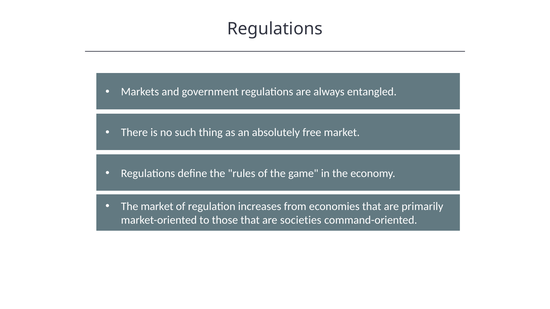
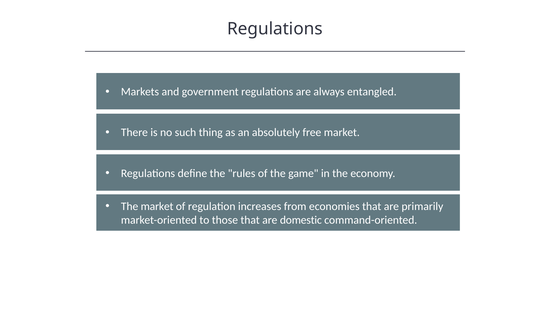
societies: societies -> domestic
